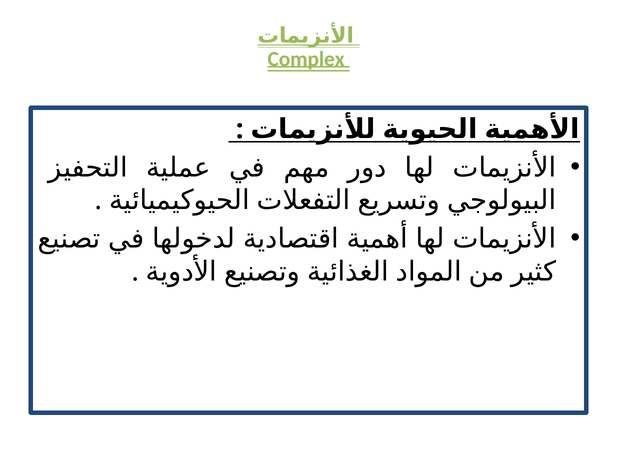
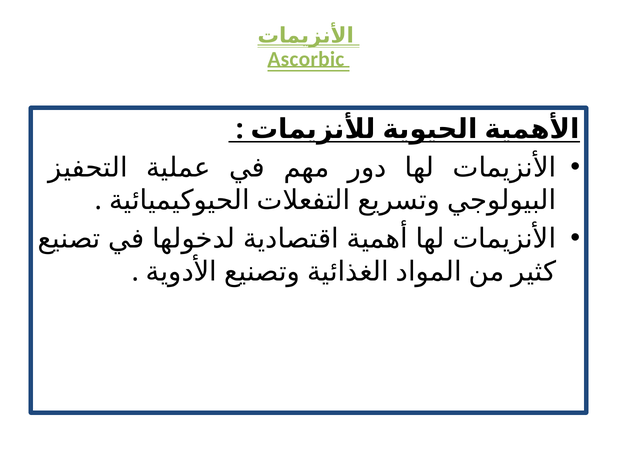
Complex: Complex -> Ascorbic
